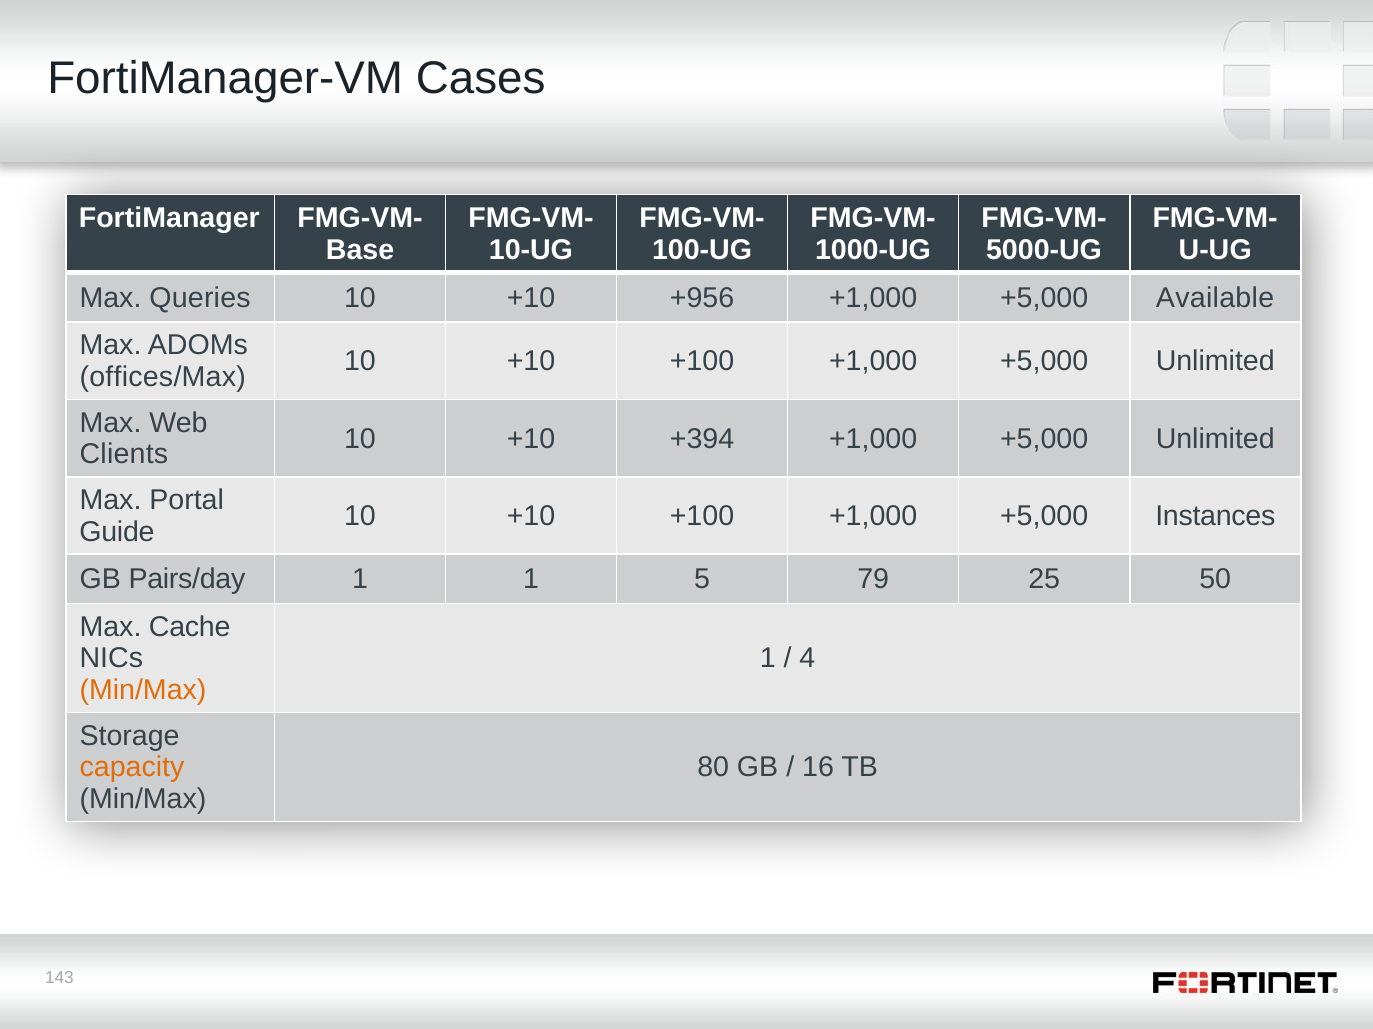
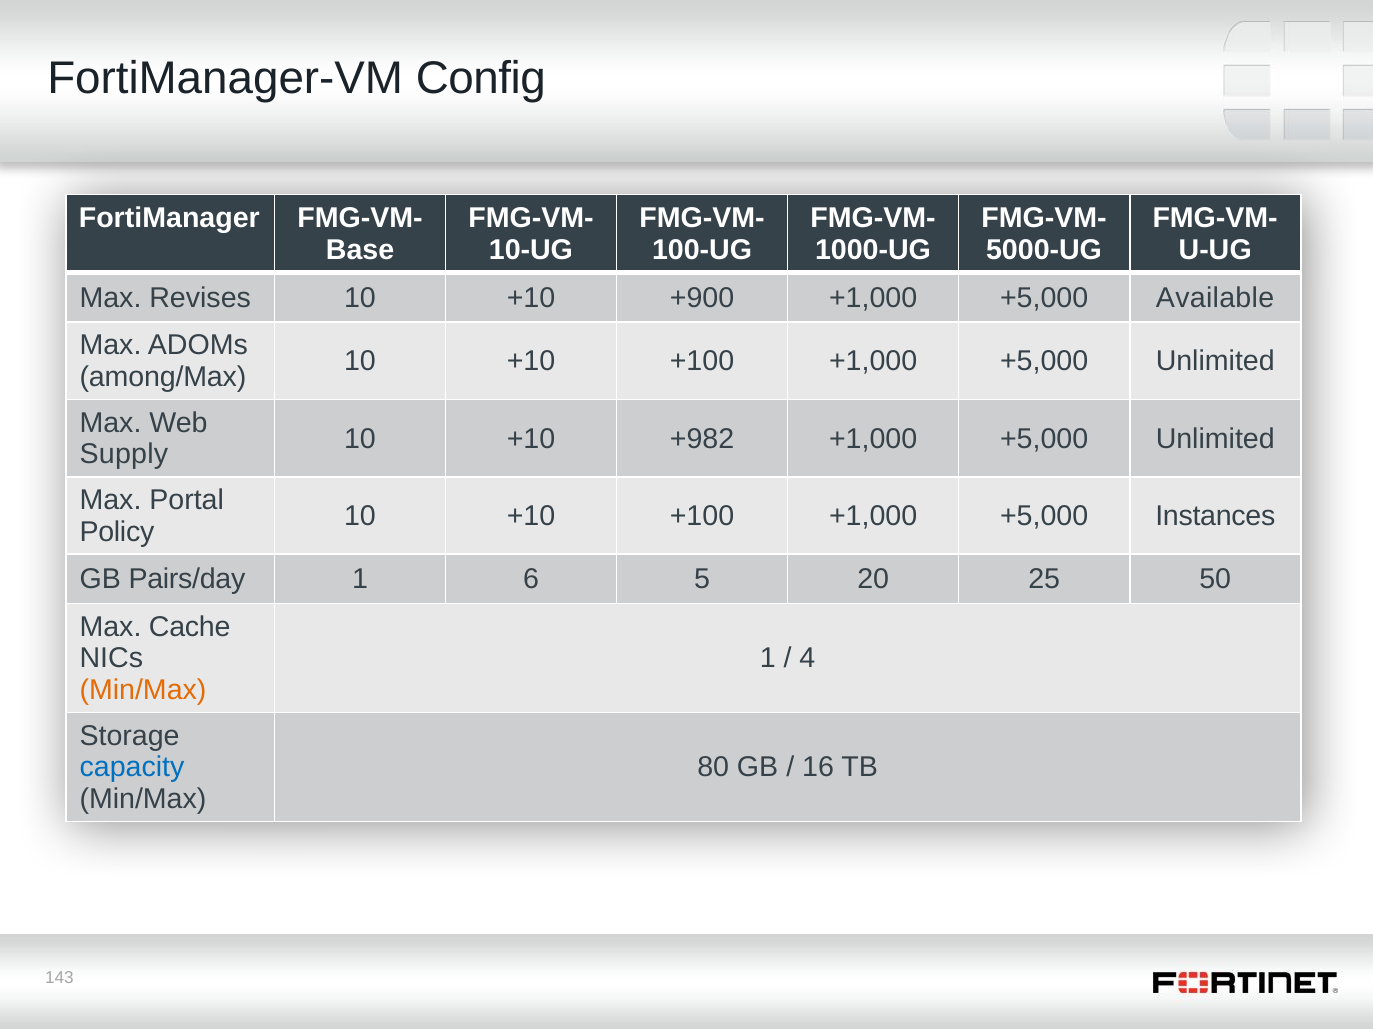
Cases: Cases -> Config
Queries: Queries -> Revises
+956: +956 -> +900
offices/Max: offices/Max -> among/Max
+394: +394 -> +982
Clients: Clients -> Supply
Guide: Guide -> Policy
1 1: 1 -> 6
79: 79 -> 20
capacity colour: orange -> blue
